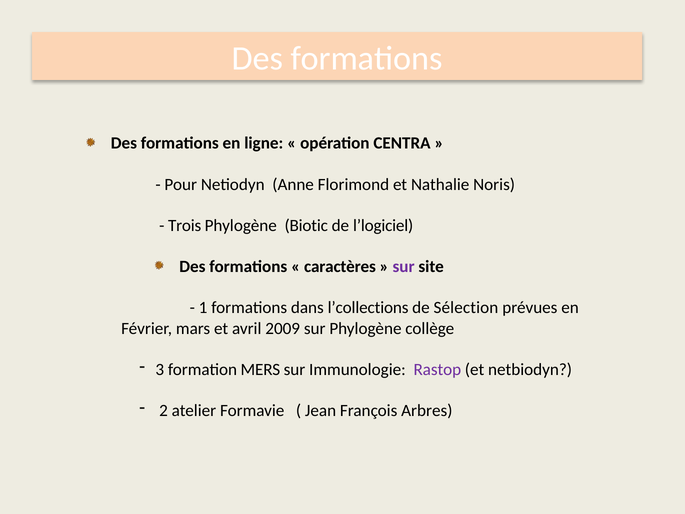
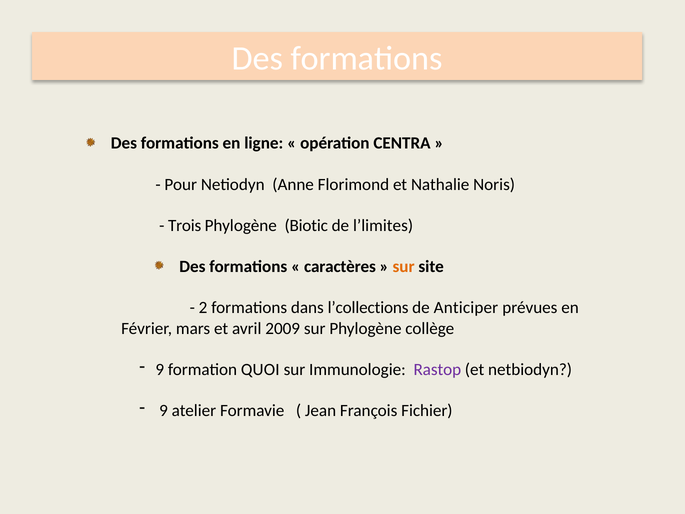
l’logiciel: l’logiciel -> l’limites
sur at (404, 267) colour: purple -> orange
1: 1 -> 2
Sélection: Sélection -> Anticiper
3 at (160, 369): 3 -> 9
MERS: MERS -> QUOI
2 at (164, 410): 2 -> 9
Arbres: Arbres -> Fichier
